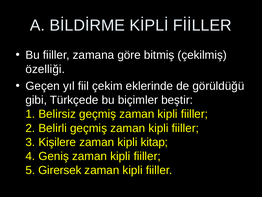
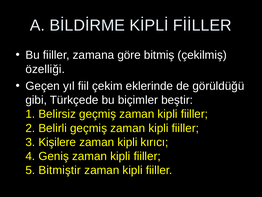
kitap: kitap -> kırıcı
Girersek: Girersek -> Bitmiştir
